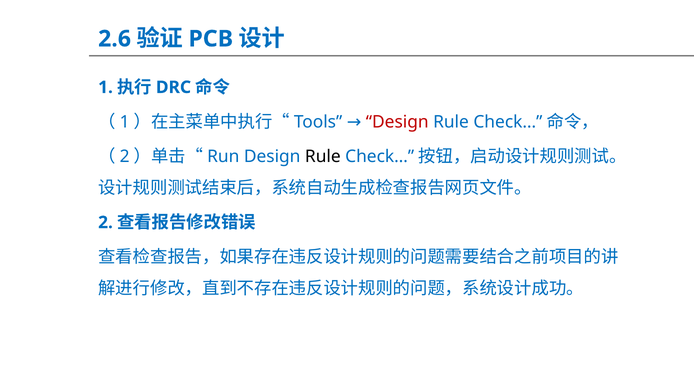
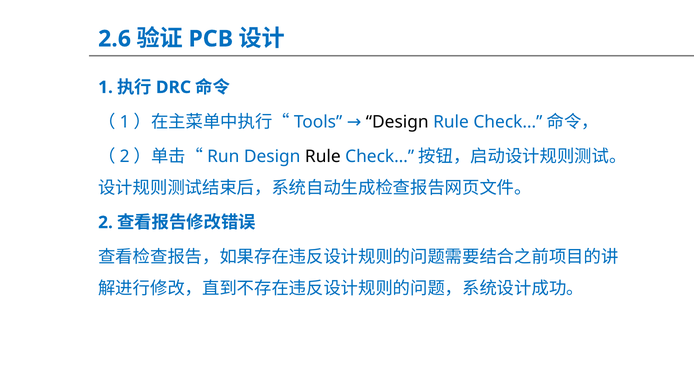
Design at (397, 122) colour: red -> black
